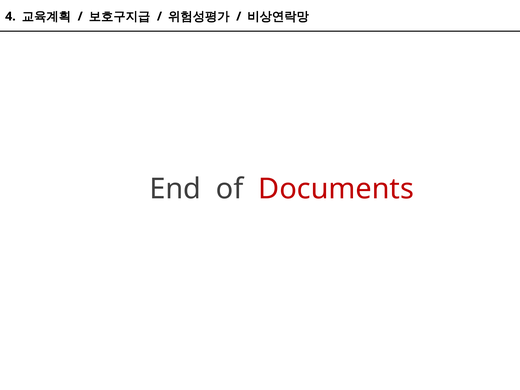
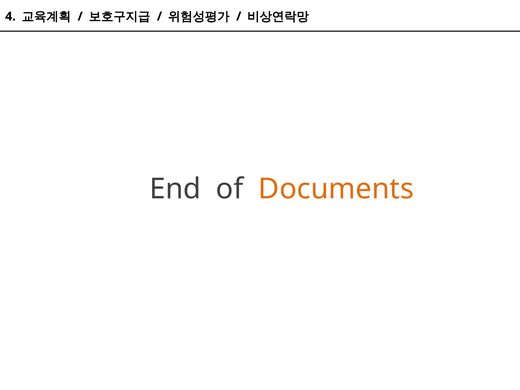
Documents colour: red -> orange
